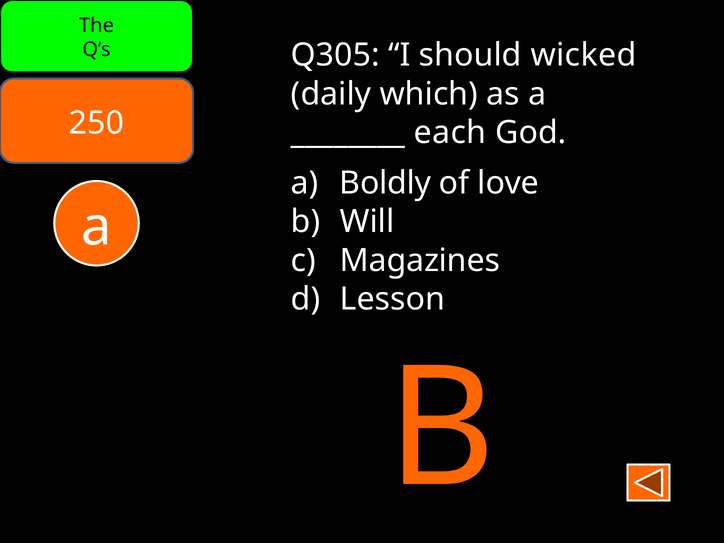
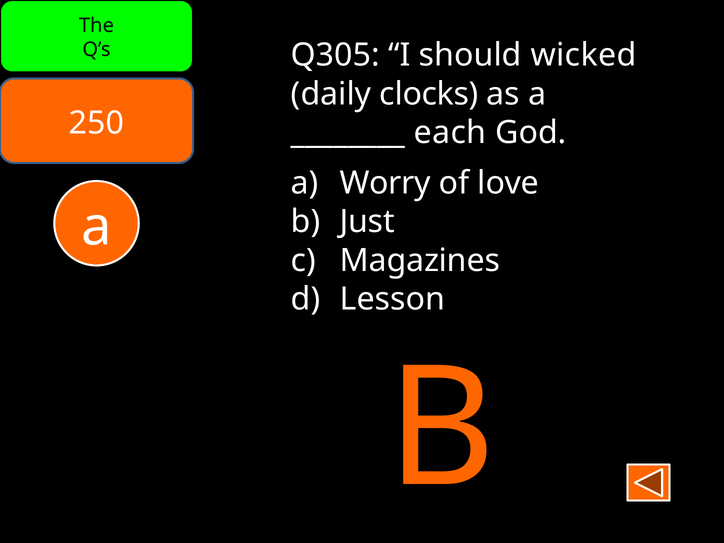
which: which -> clocks
Boldly: Boldly -> Worry
Will: Will -> Just
